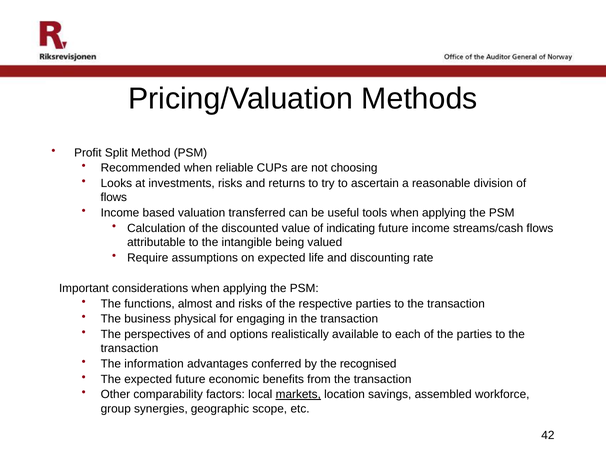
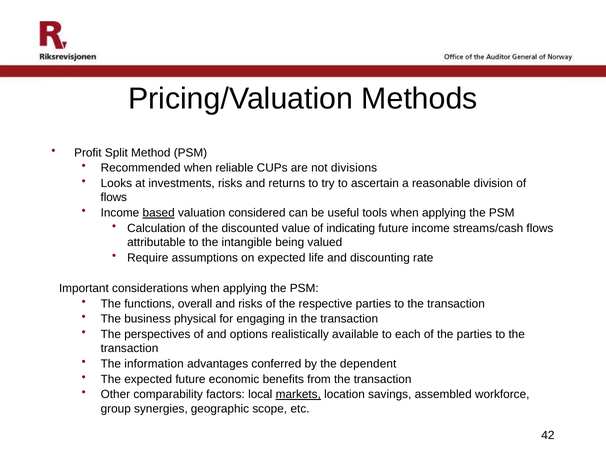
choosing: choosing -> divisions
based underline: none -> present
transferred: transferred -> considered
almost: almost -> overall
recognised: recognised -> dependent
